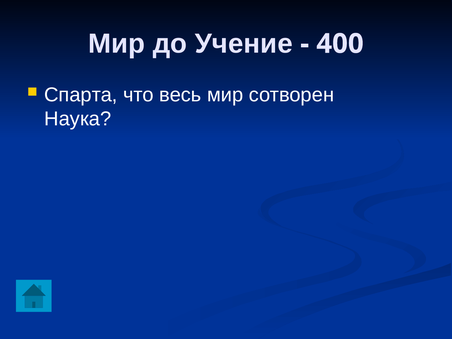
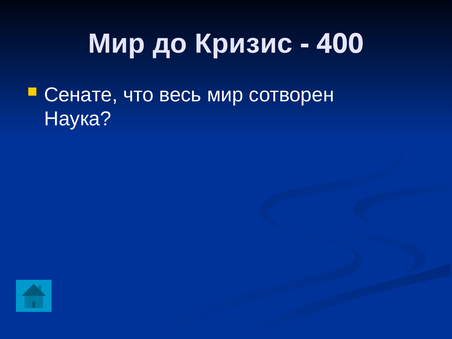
Учение: Учение -> Кризис
Спарта: Спарта -> Сенате
